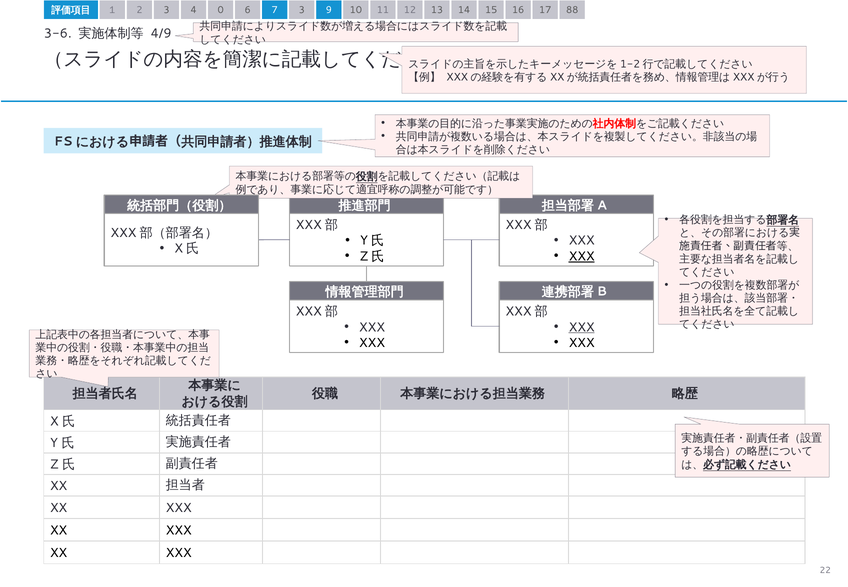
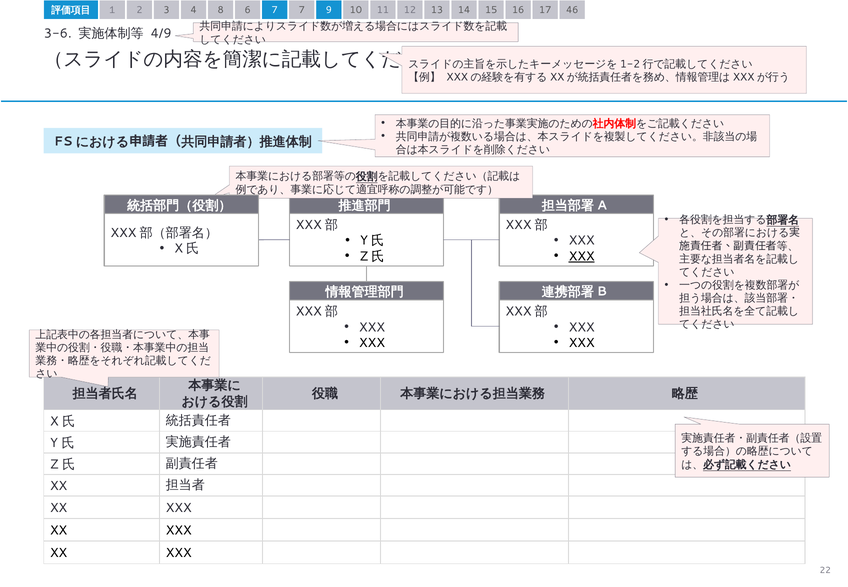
0: 0 -> 8
7 3: 3 -> 7
88: 88 -> 46
XXX at (582, 327) underline: present -> none
